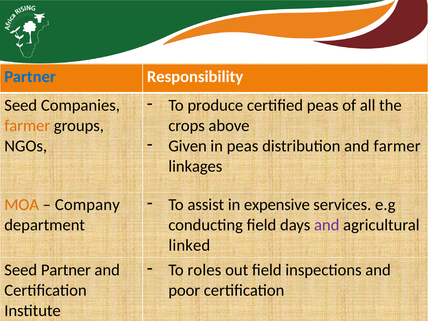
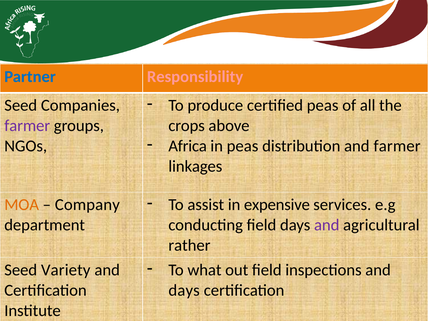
Responsibility colour: white -> pink
farmer at (27, 126) colour: orange -> purple
Given: Given -> Africa
linked: linked -> rather
roles: roles -> what
Seed Partner: Partner -> Variety
poor at (184, 290): poor -> days
